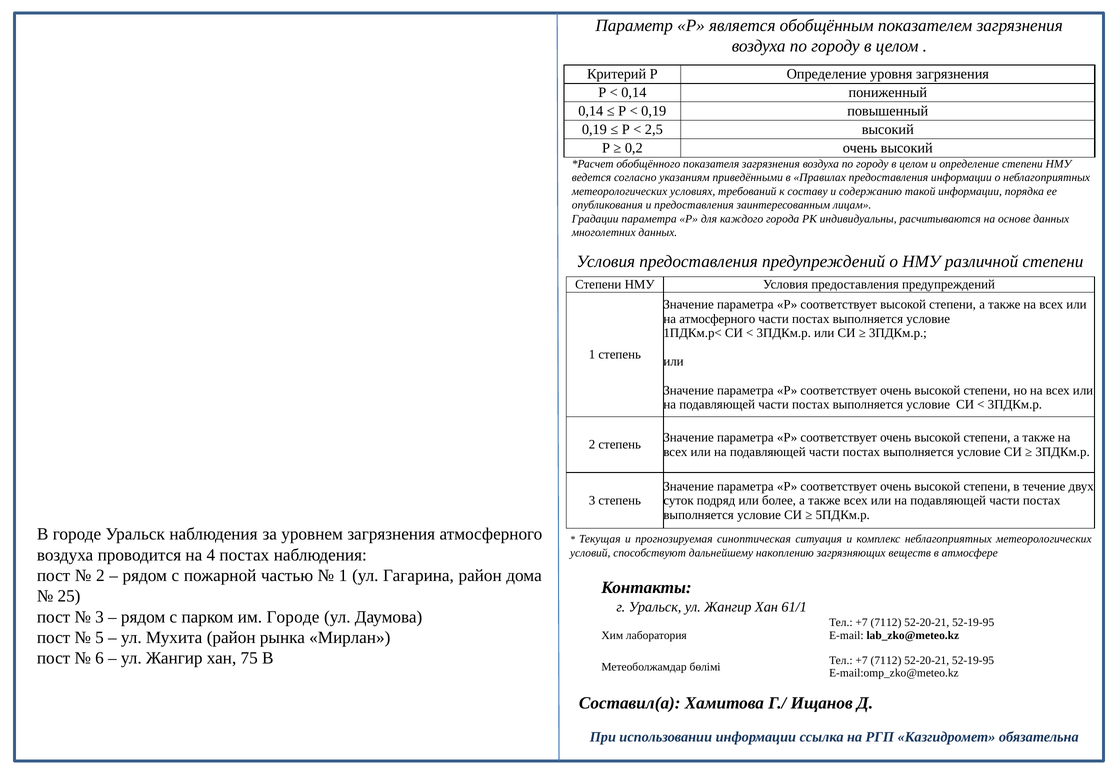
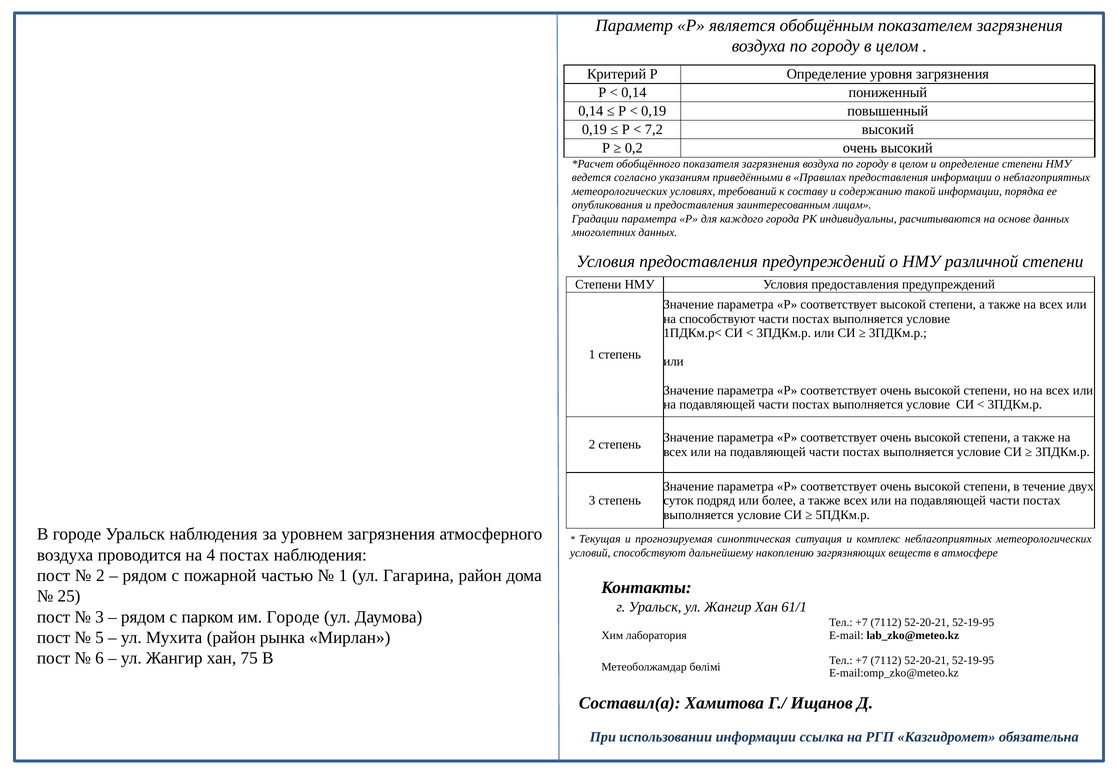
2,5: 2,5 -> 7,2
на атмосферного: атмосферного -> способствуют
